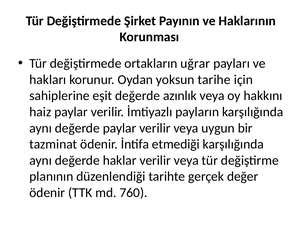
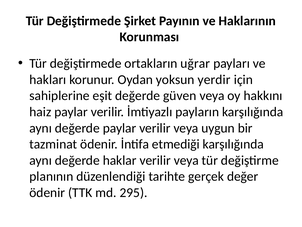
tarihe: tarihe -> yerdir
azınlık: azınlık -> güven
760: 760 -> 295
